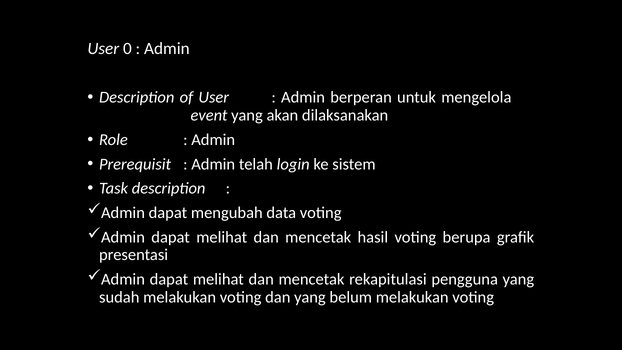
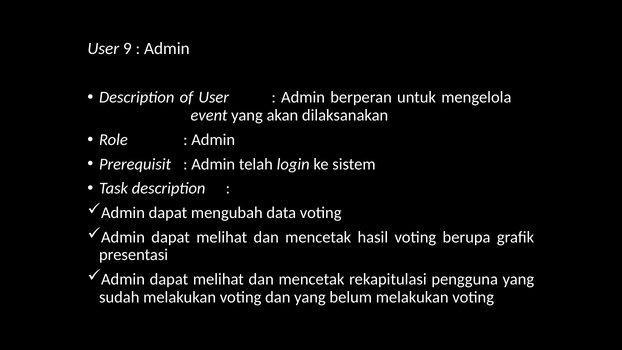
0: 0 -> 9
